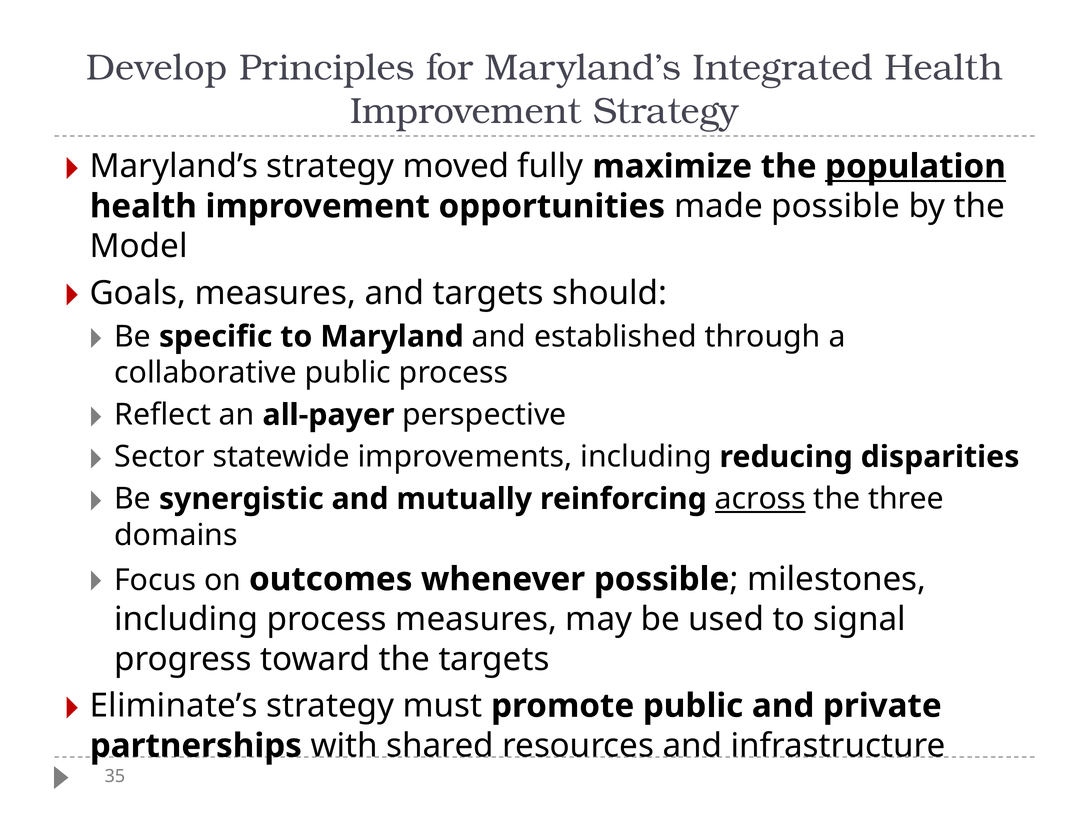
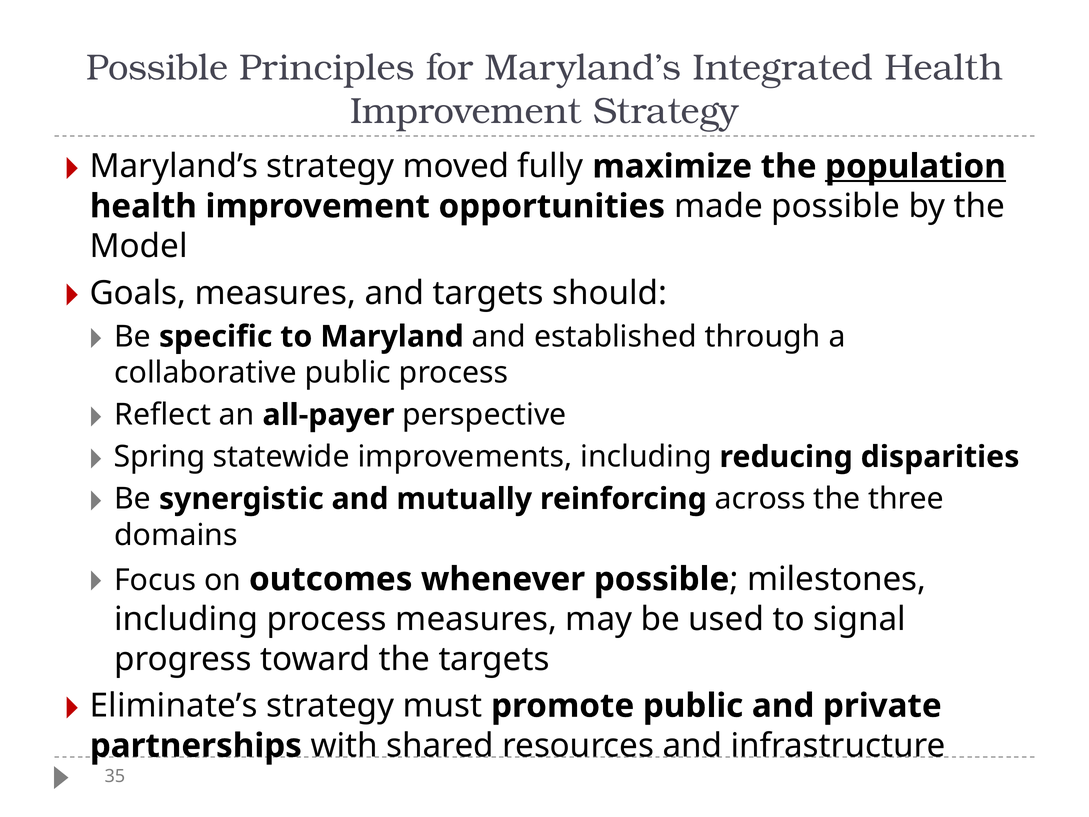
Develop at (157, 68): Develop -> Possible
Sector: Sector -> Spring
across underline: present -> none
